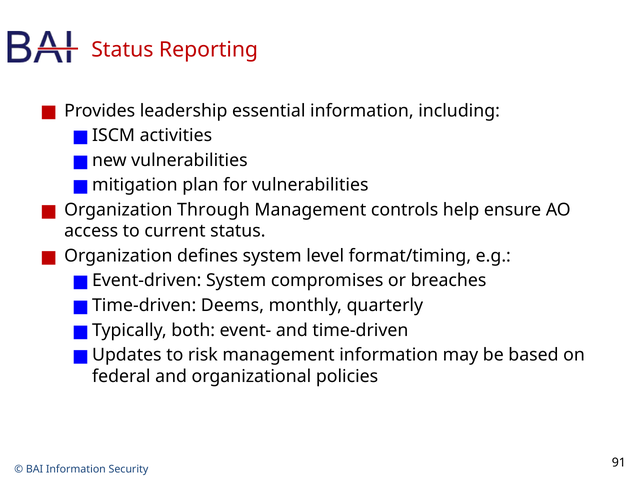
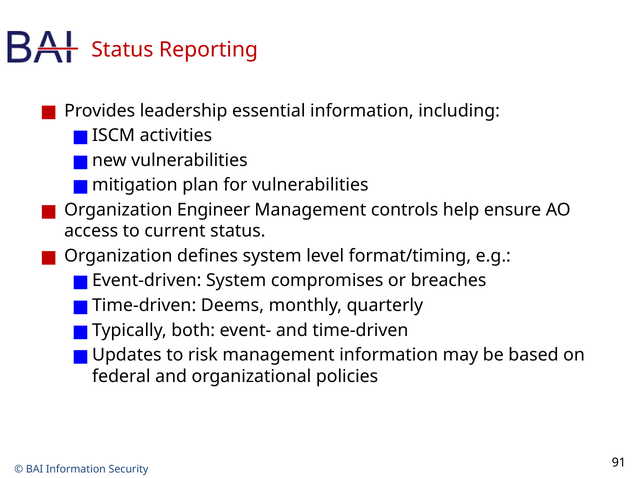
Through: Through -> Engineer
